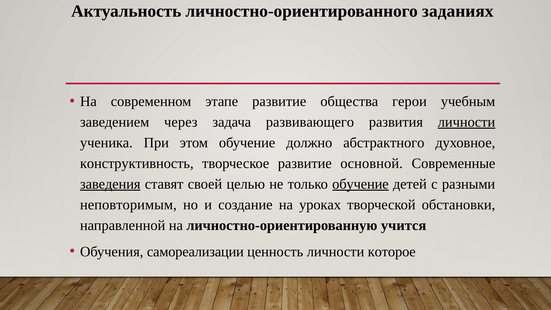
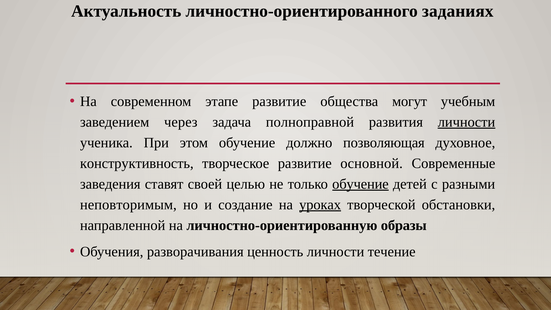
герои: герои -> могут
развивающего: развивающего -> полноправной
абстрактного: абстрактного -> позволяющая
заведения underline: present -> none
уроках underline: none -> present
учится: учится -> образы
самореализации: самореализации -> разворачивания
которое: которое -> течение
